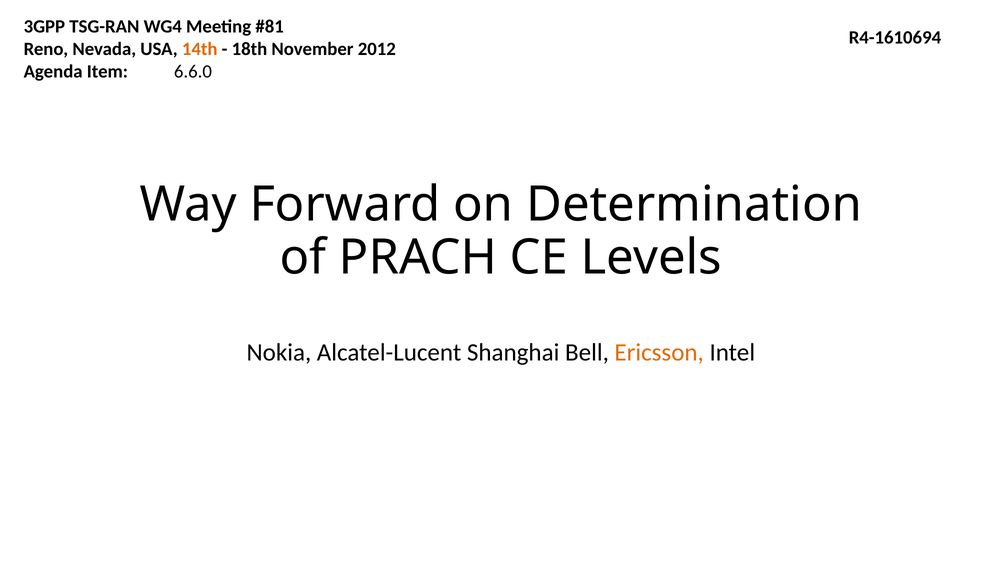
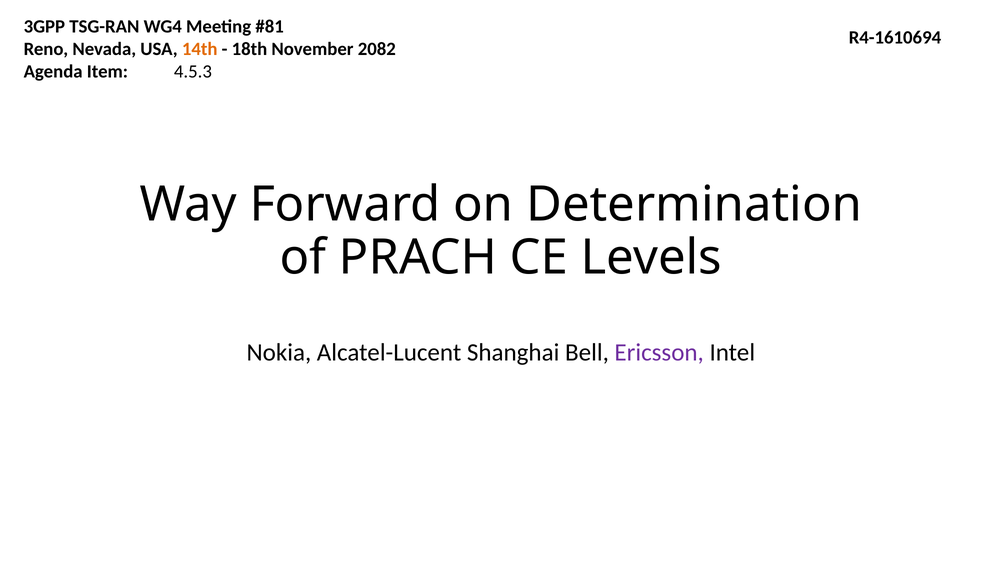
2012: 2012 -> 2082
6.6.0: 6.6.0 -> 4.5.3
Ericsson colour: orange -> purple
